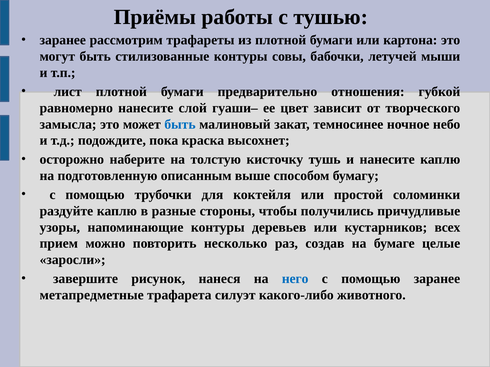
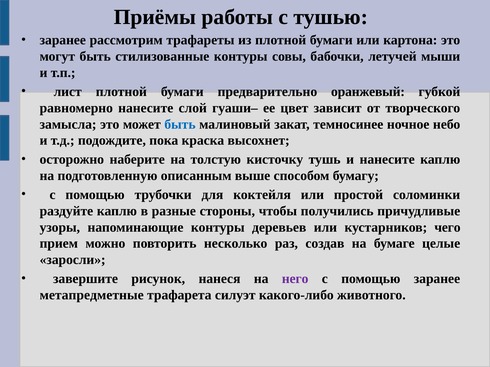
отношения: отношения -> оранжевый
всех: всех -> чего
него colour: blue -> purple
